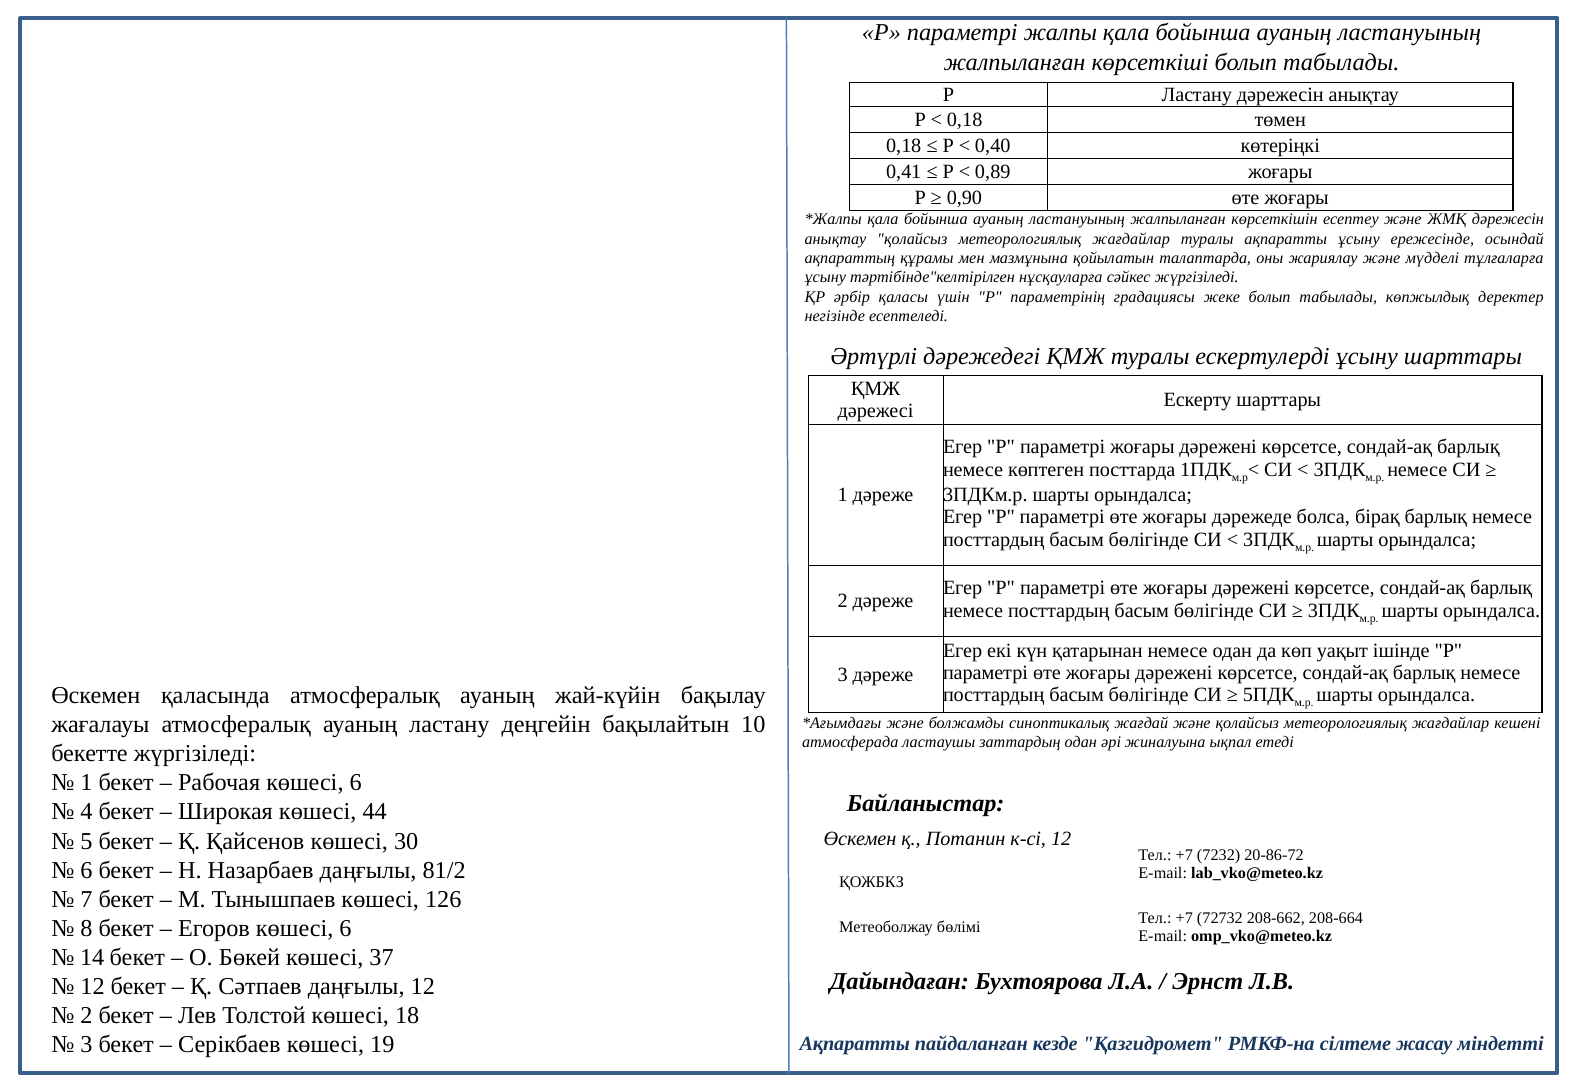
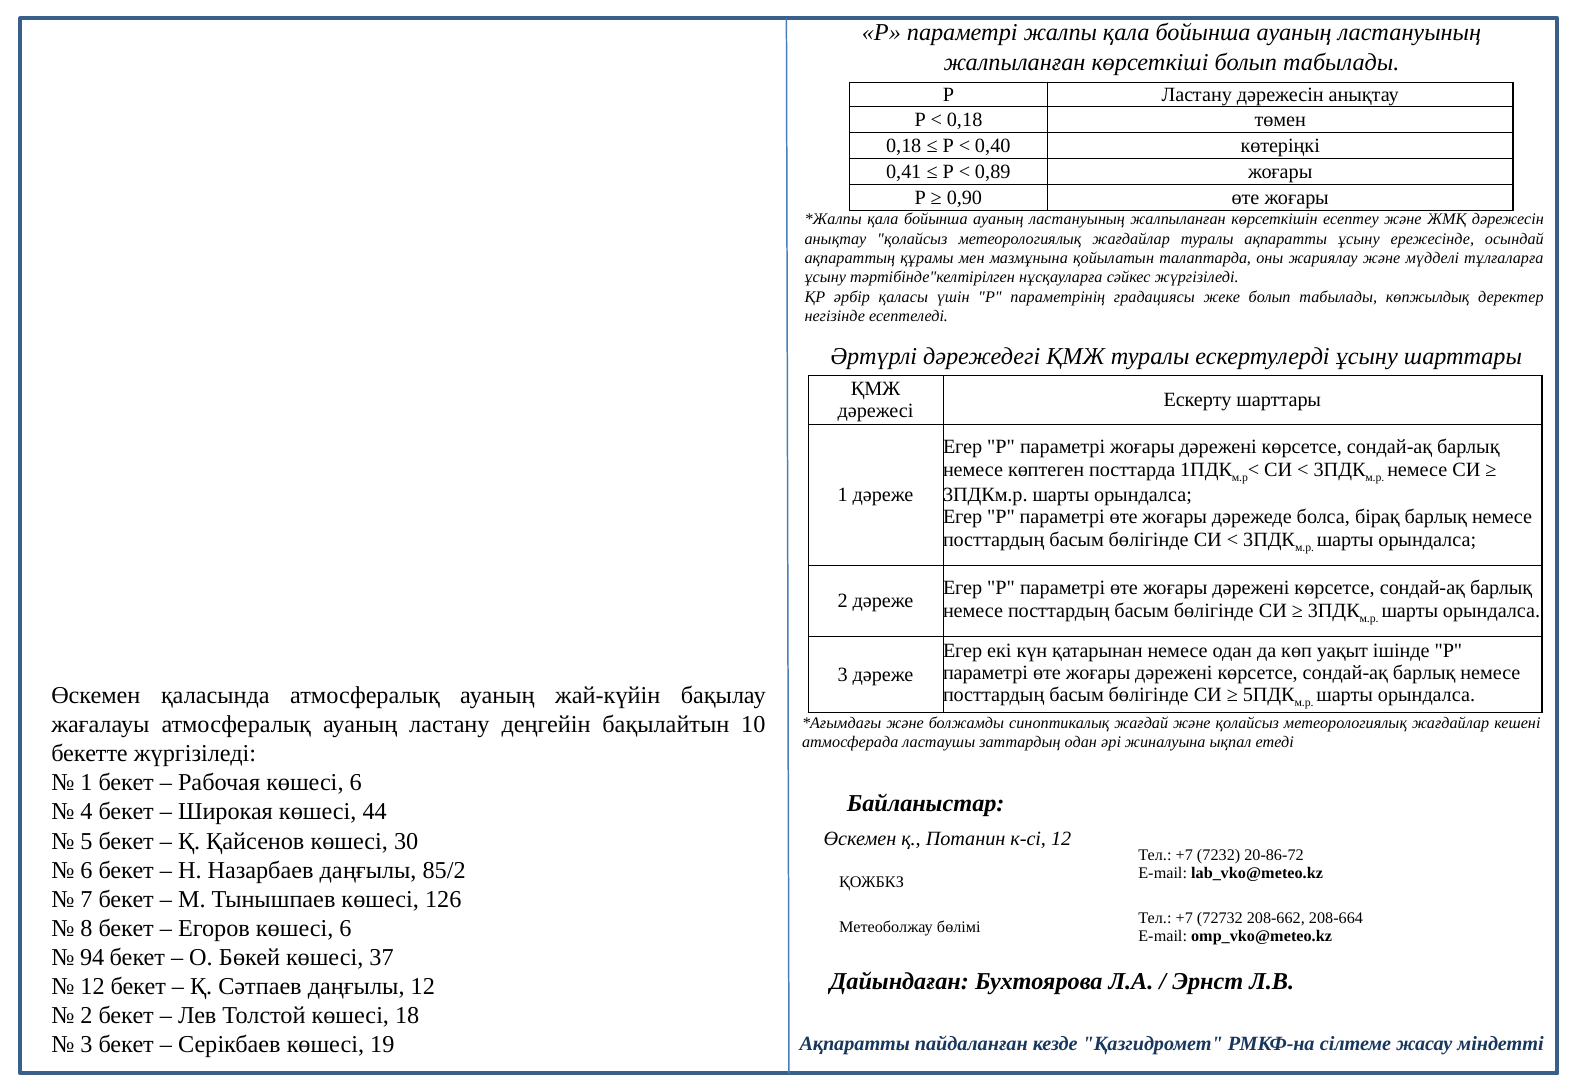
81/2: 81/2 -> 85/2
14: 14 -> 94
